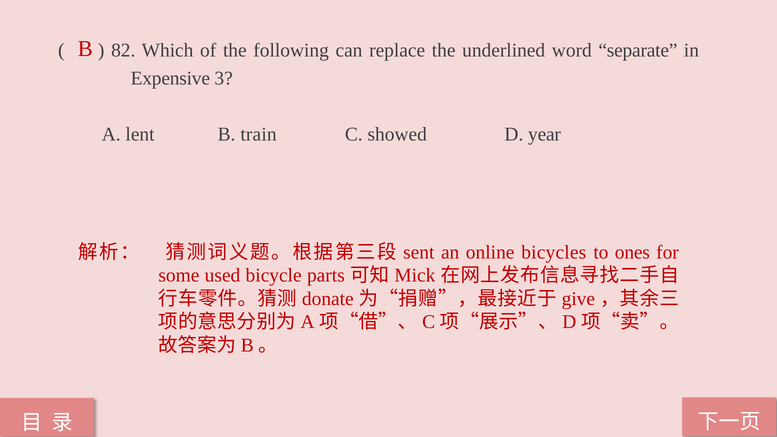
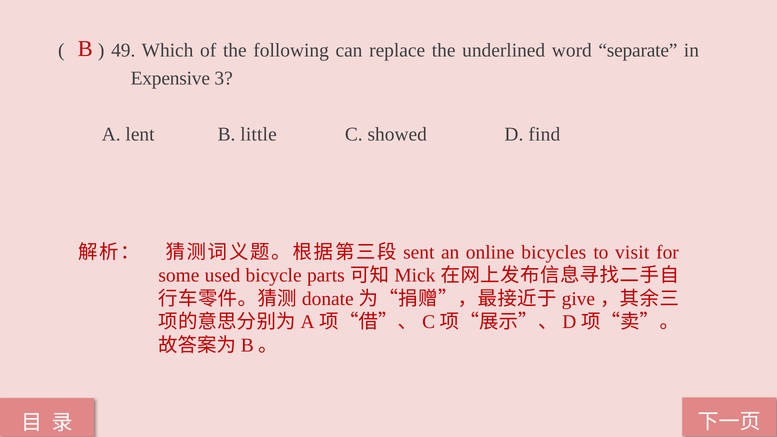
82: 82 -> 49
train: train -> little
year: year -> find
ones: ones -> visit
